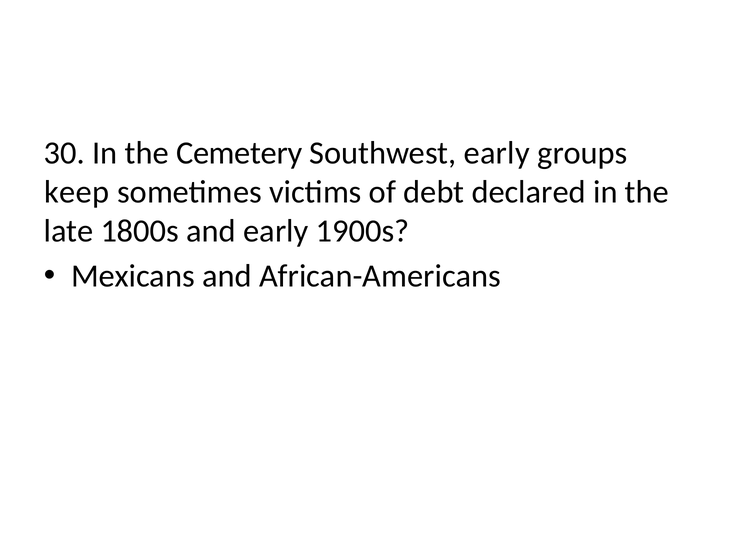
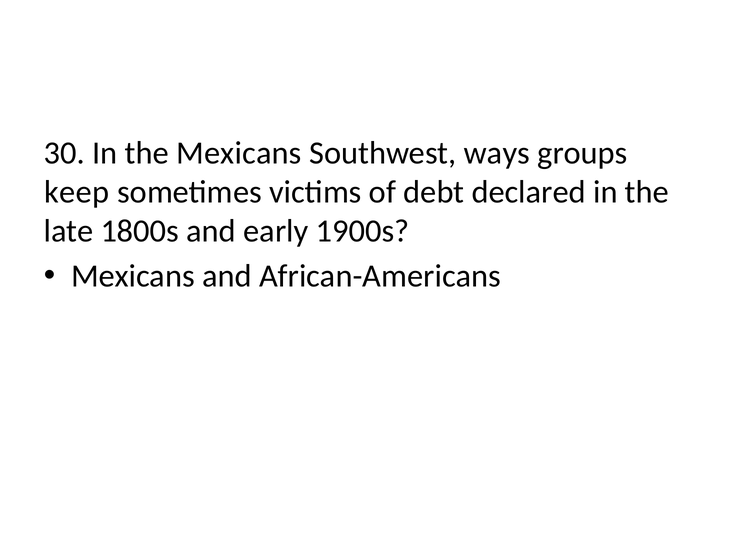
the Cemetery: Cemetery -> Mexicans
Southwest early: early -> ways
